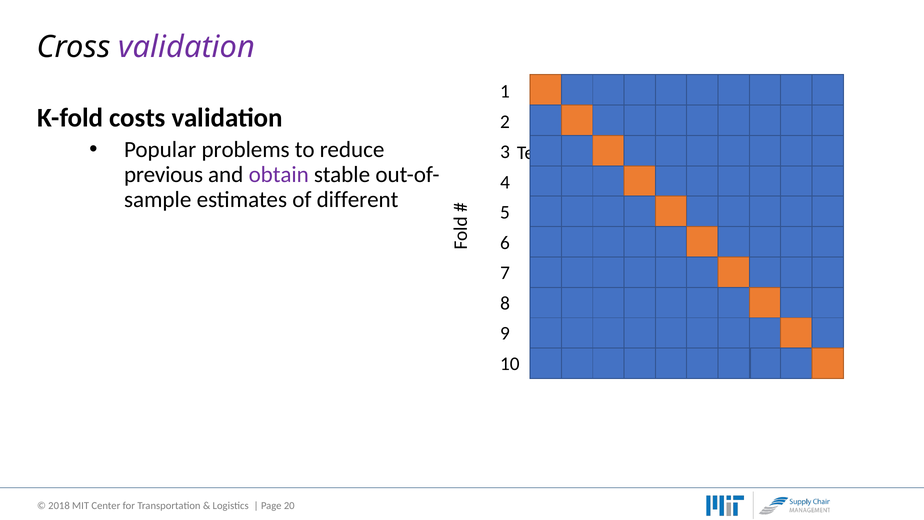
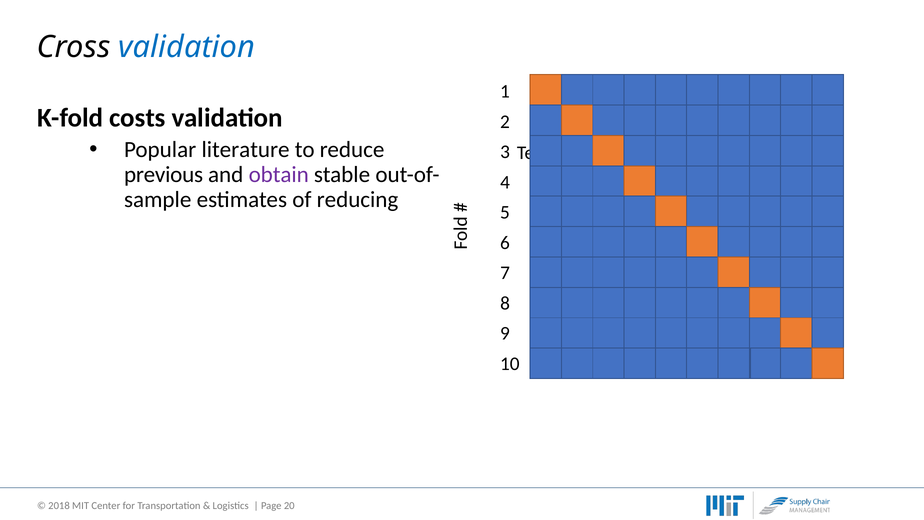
validation at (187, 47) colour: purple -> blue
problems: problems -> literature
different: different -> reducing
